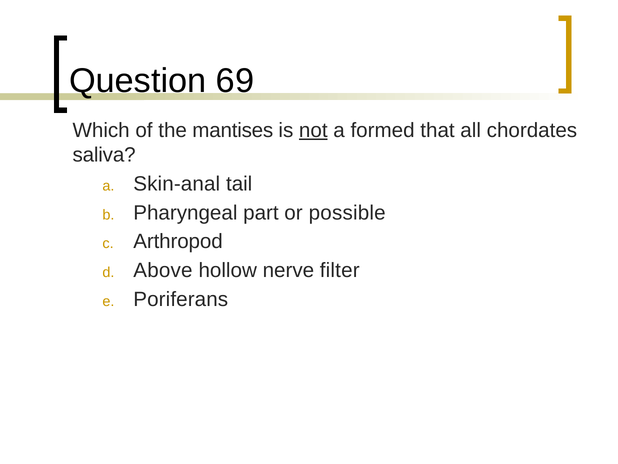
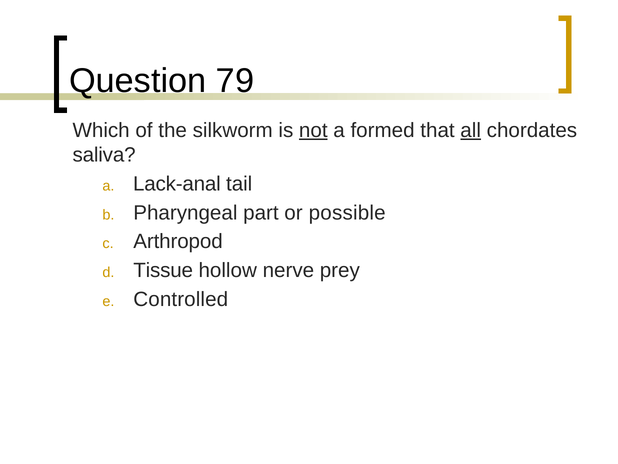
69: 69 -> 79
mantises: mantises -> silkworm
all underline: none -> present
Skin-anal: Skin-anal -> Lack-anal
Above: Above -> Tissue
filter: filter -> prey
Poriferans: Poriferans -> Controlled
